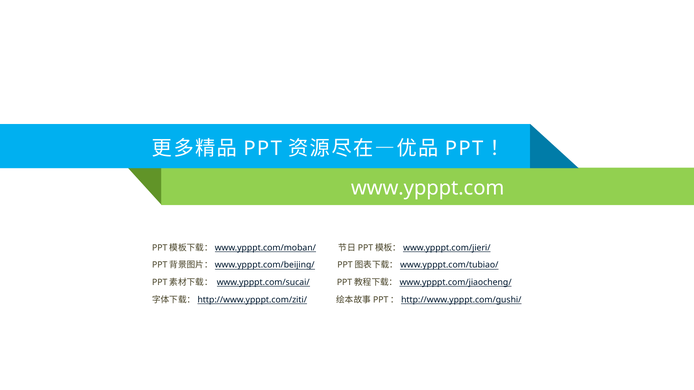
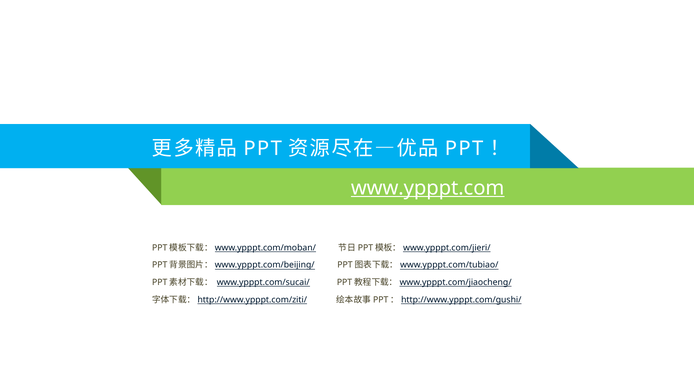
www.ypppt.com underline: none -> present
